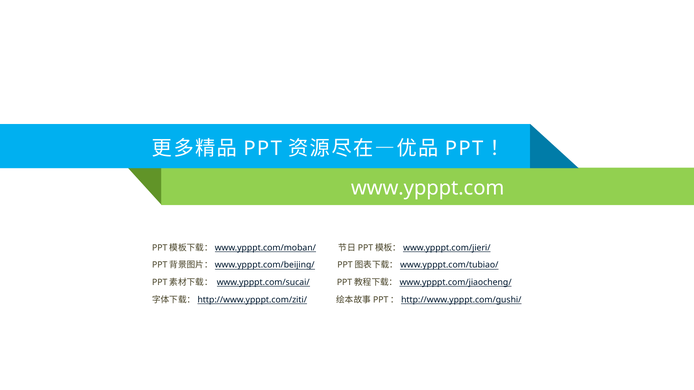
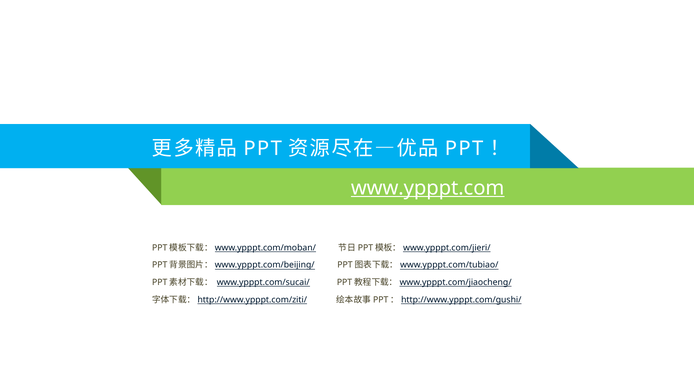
www.ypppt.com underline: none -> present
